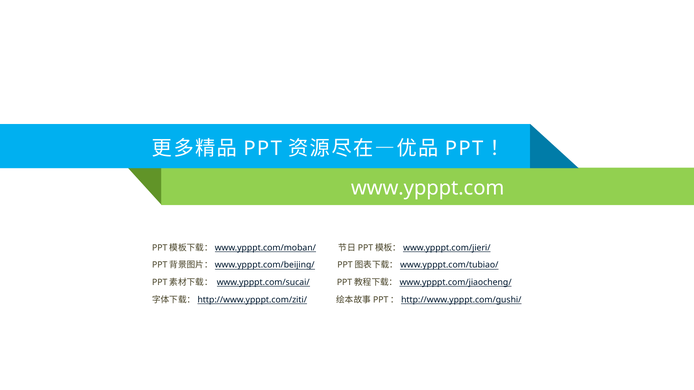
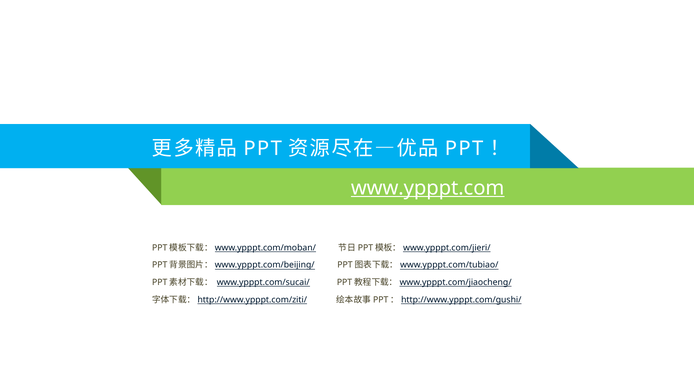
www.ypppt.com underline: none -> present
